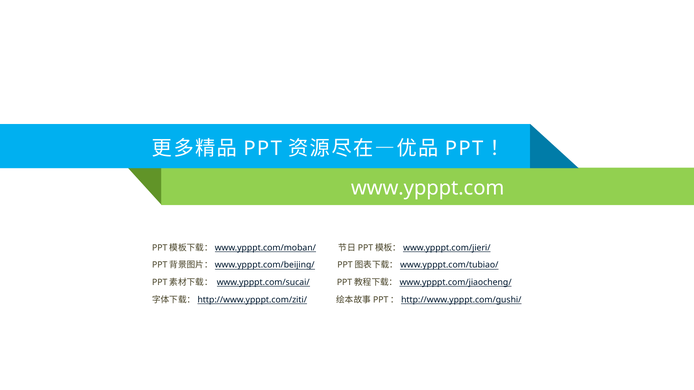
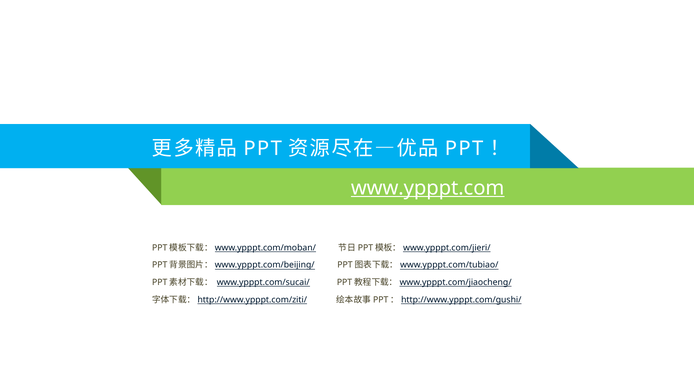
www.ypppt.com underline: none -> present
